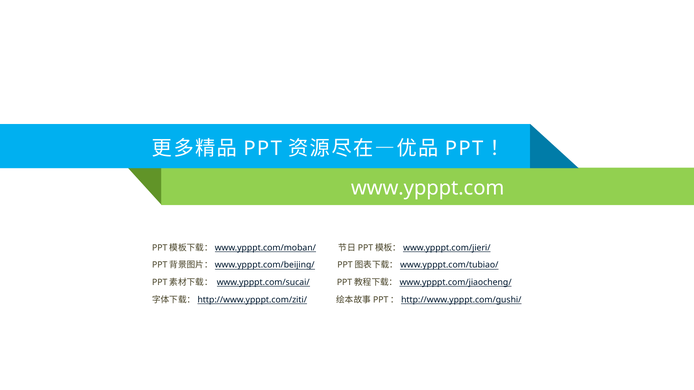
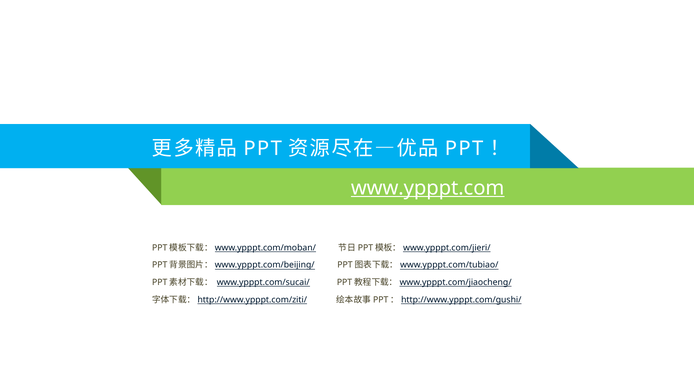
www.ypppt.com underline: none -> present
